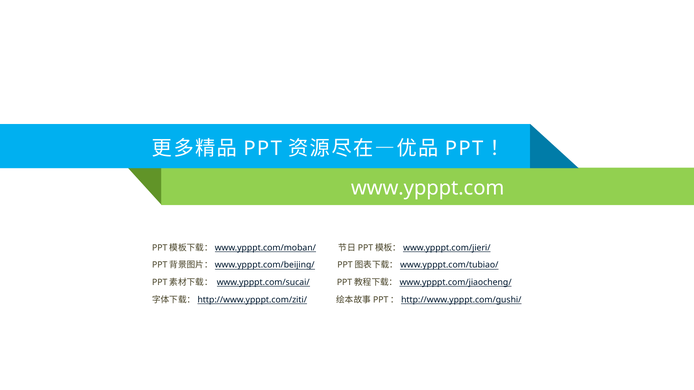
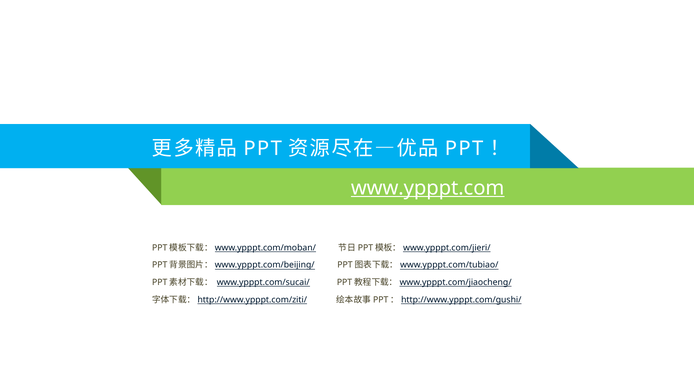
www.ypppt.com underline: none -> present
